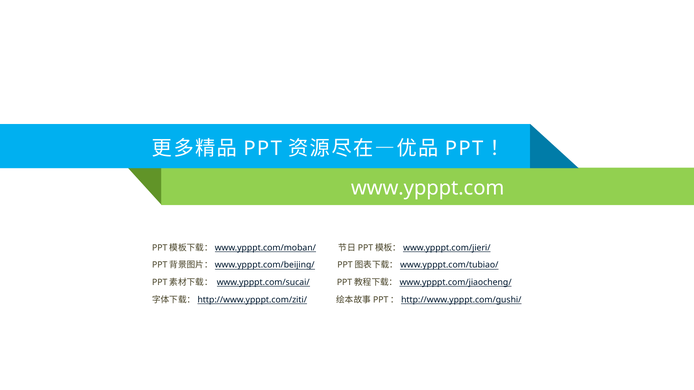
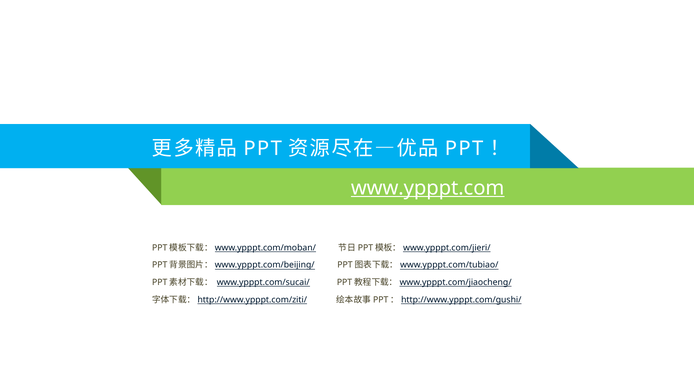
www.ypppt.com underline: none -> present
